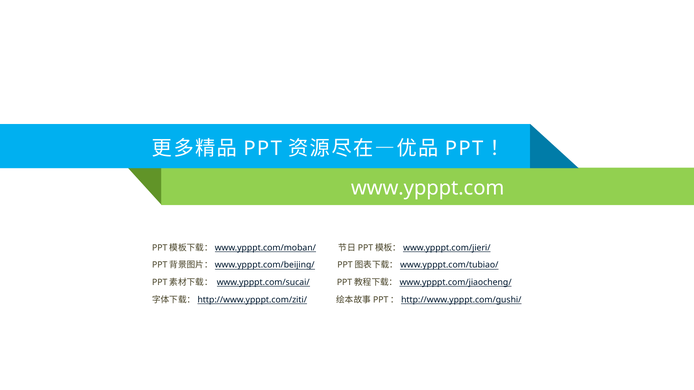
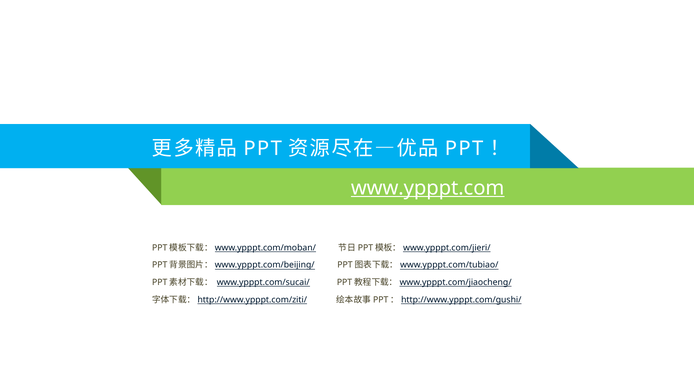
www.ypppt.com underline: none -> present
